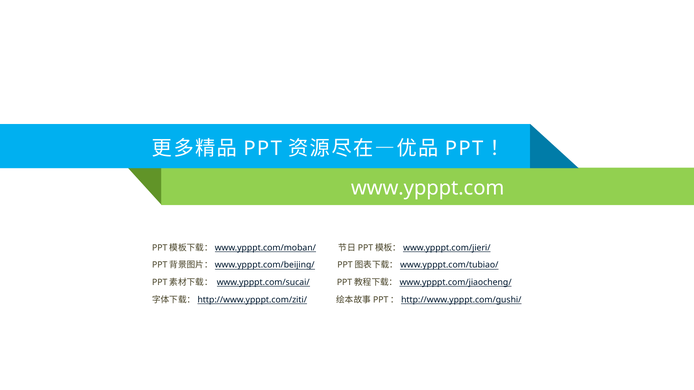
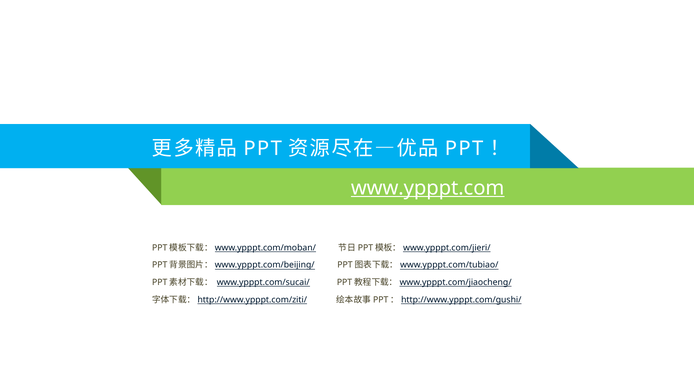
www.ypppt.com underline: none -> present
